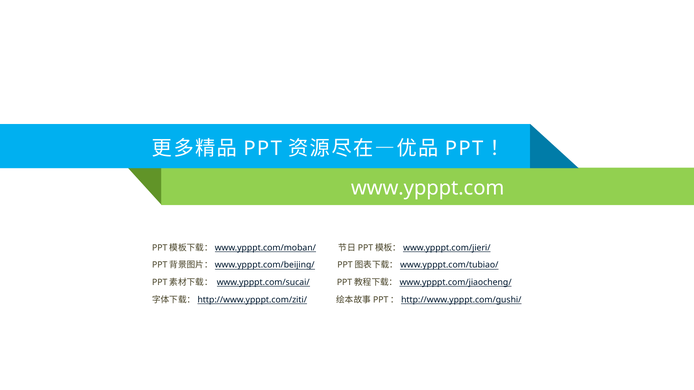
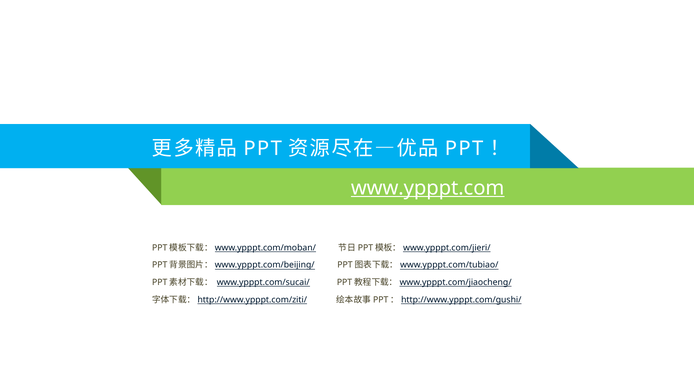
www.ypppt.com underline: none -> present
